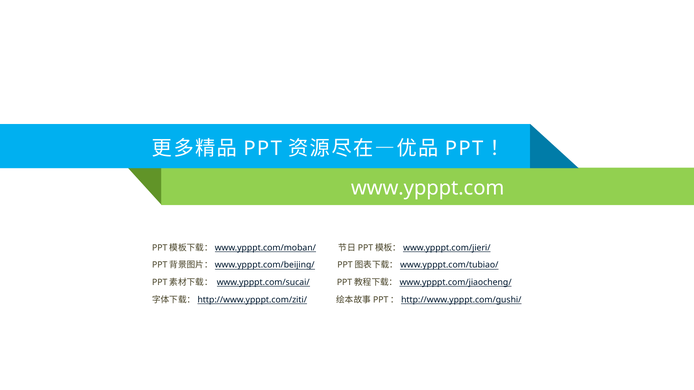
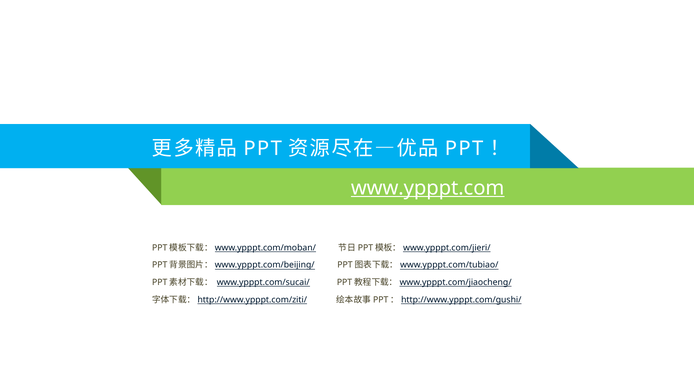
www.ypppt.com underline: none -> present
